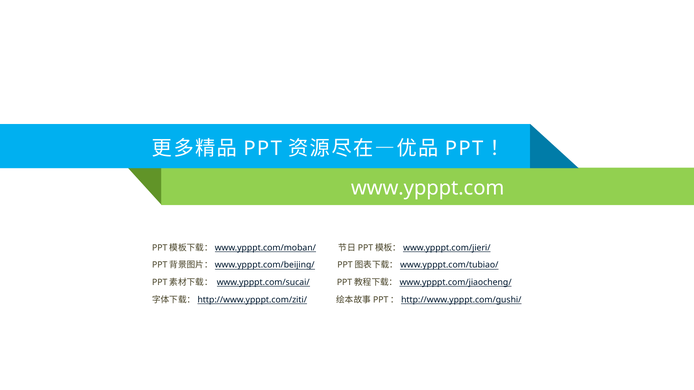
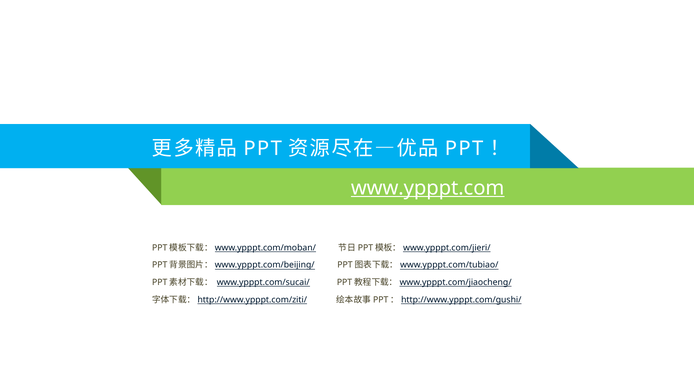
www.ypppt.com underline: none -> present
